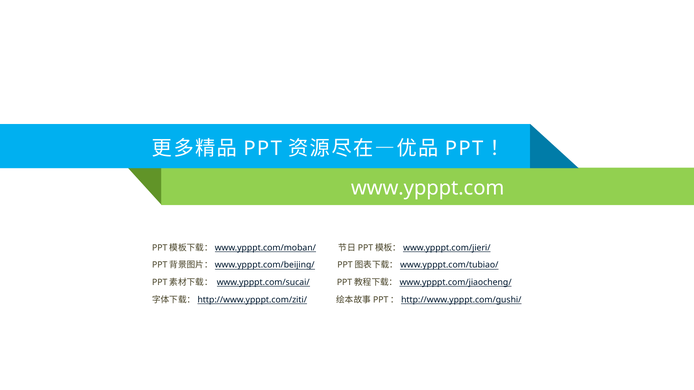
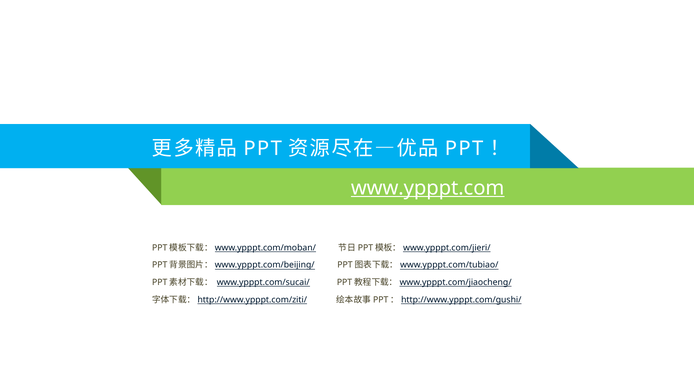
www.ypppt.com underline: none -> present
